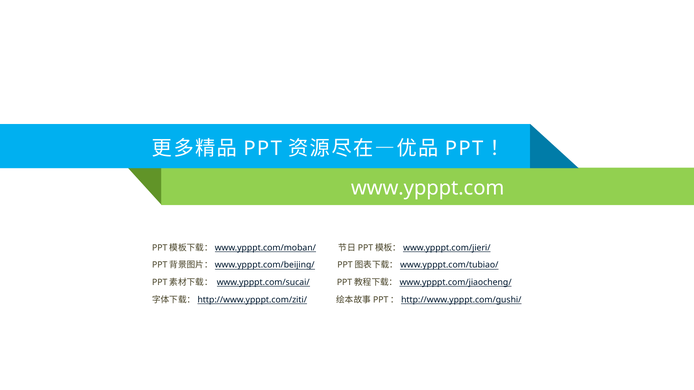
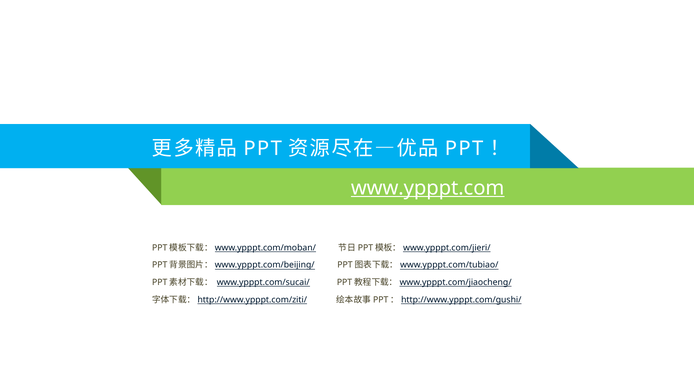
www.ypppt.com underline: none -> present
